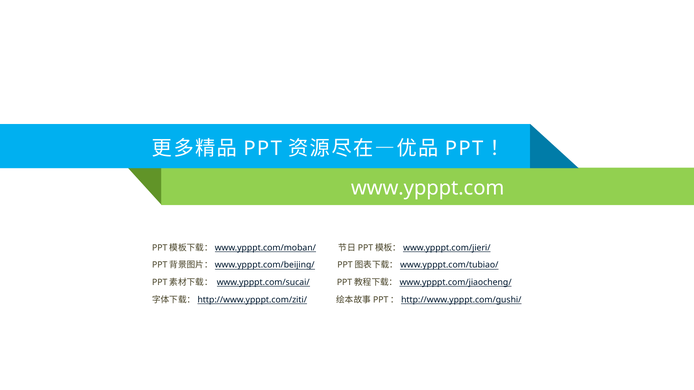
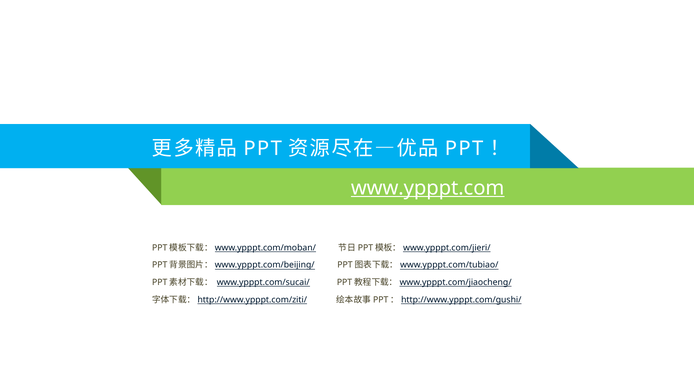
www.ypppt.com underline: none -> present
